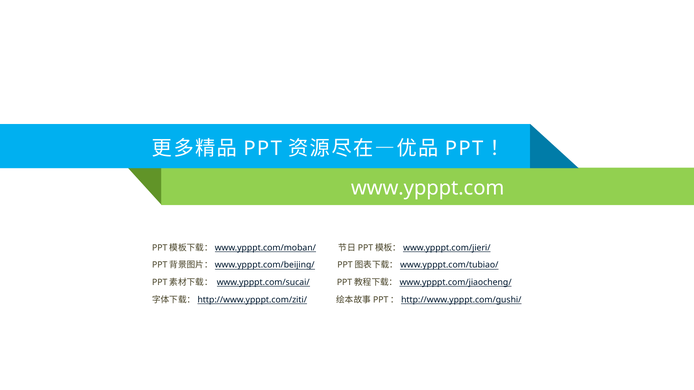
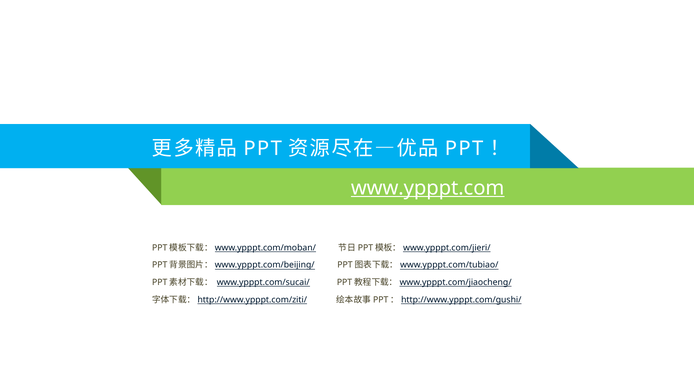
www.ypppt.com underline: none -> present
